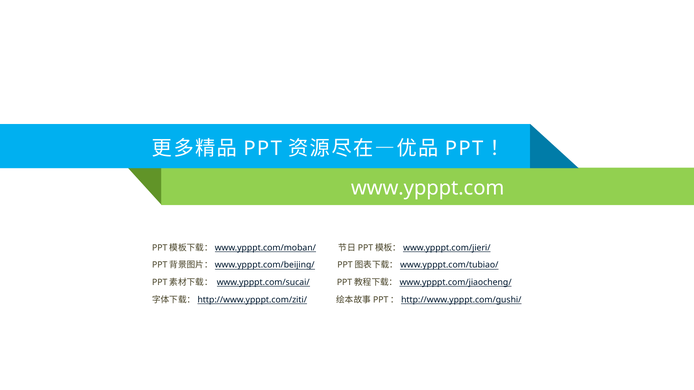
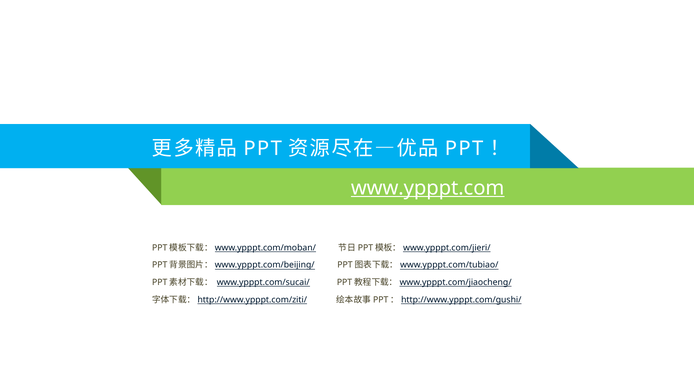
www.ypppt.com underline: none -> present
